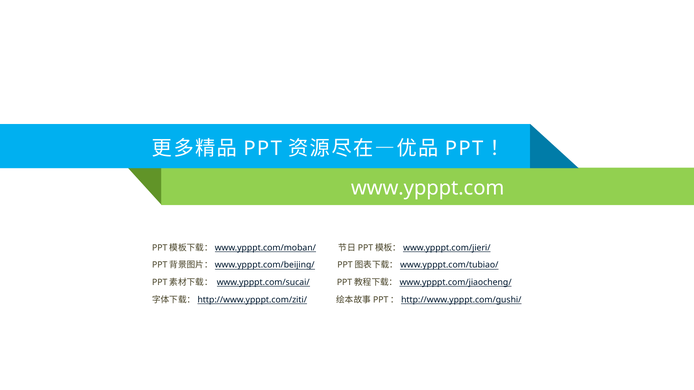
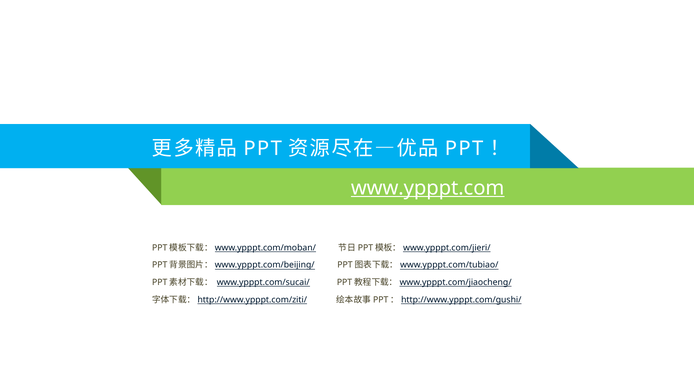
www.ypppt.com underline: none -> present
